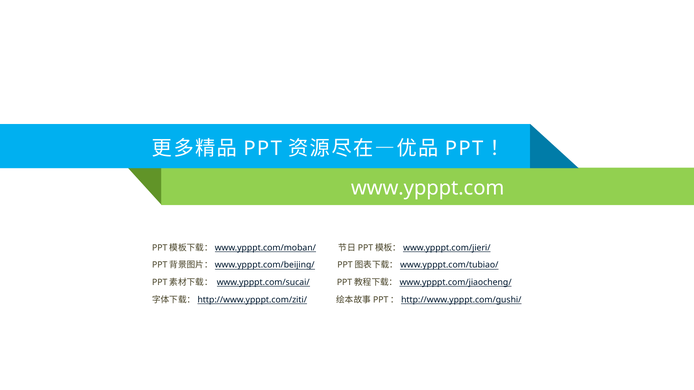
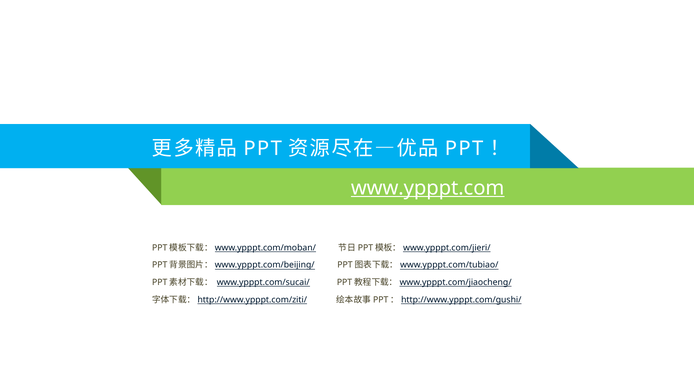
www.ypppt.com underline: none -> present
